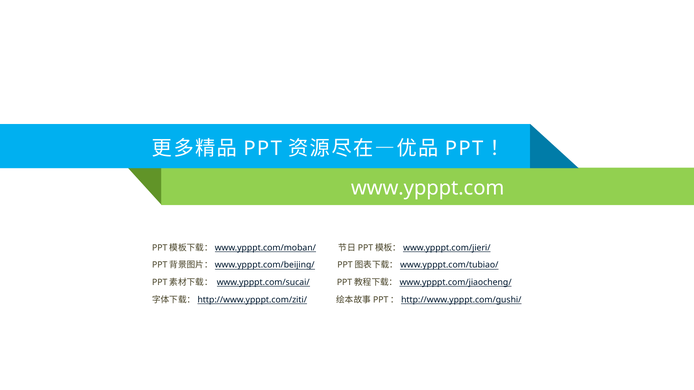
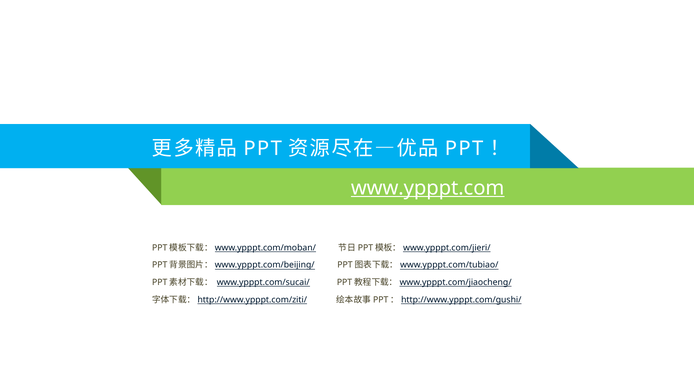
www.ypppt.com underline: none -> present
